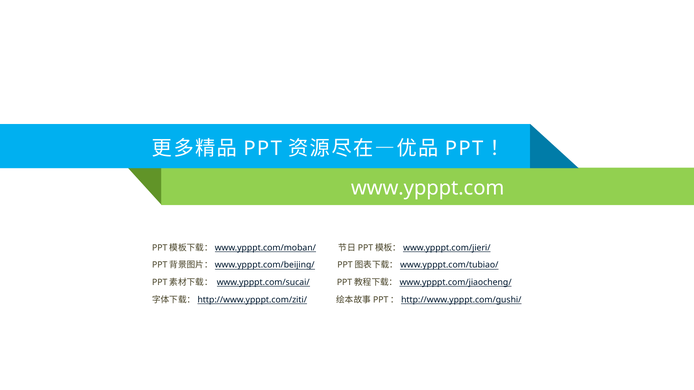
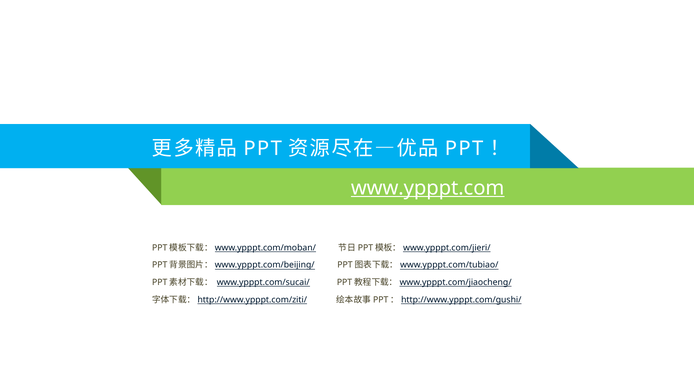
www.ypppt.com underline: none -> present
